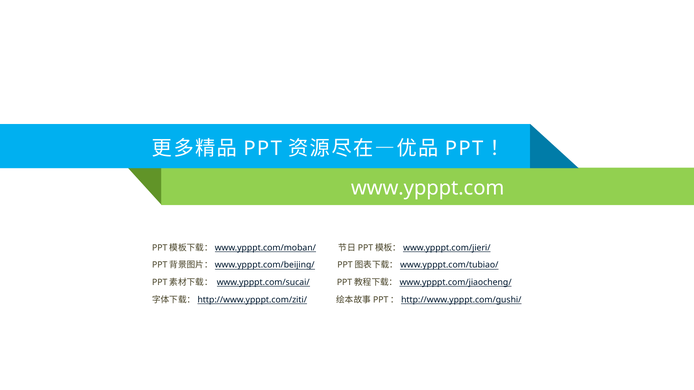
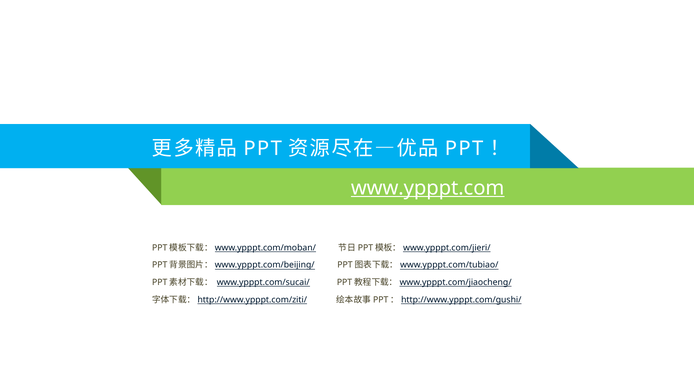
www.ypppt.com underline: none -> present
